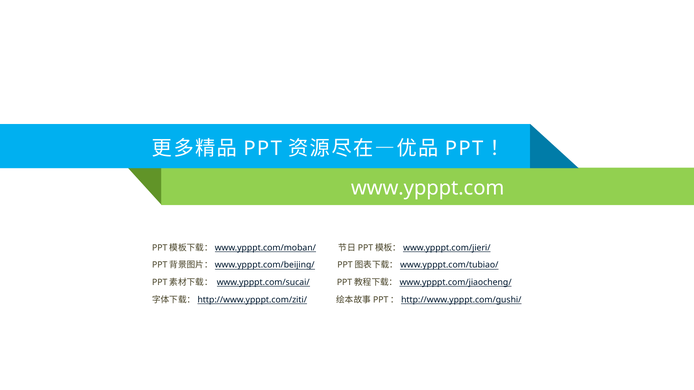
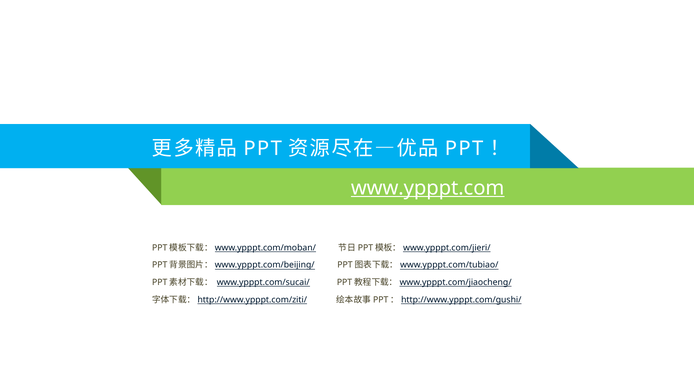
www.ypppt.com underline: none -> present
